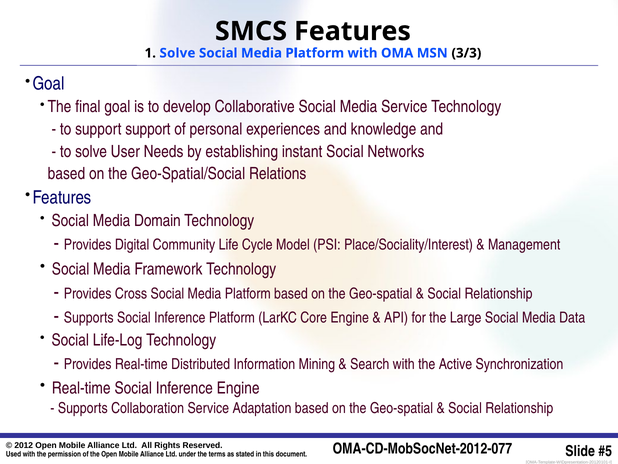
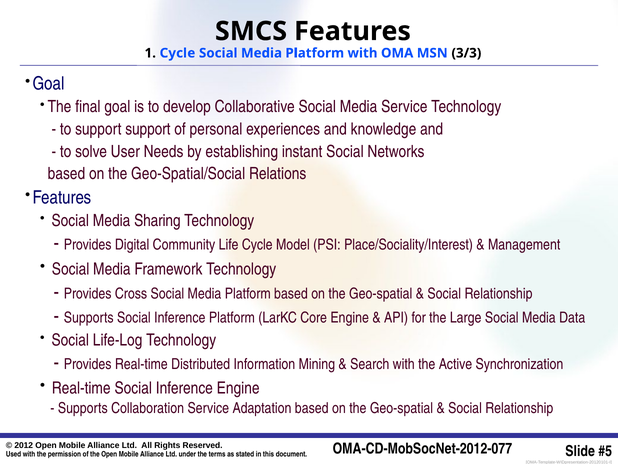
1 Solve: Solve -> Cycle
Domain: Domain -> Sharing
